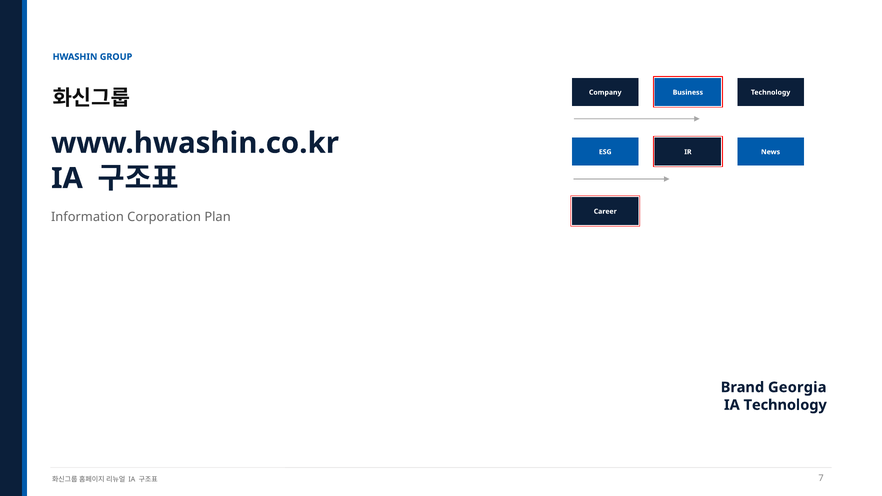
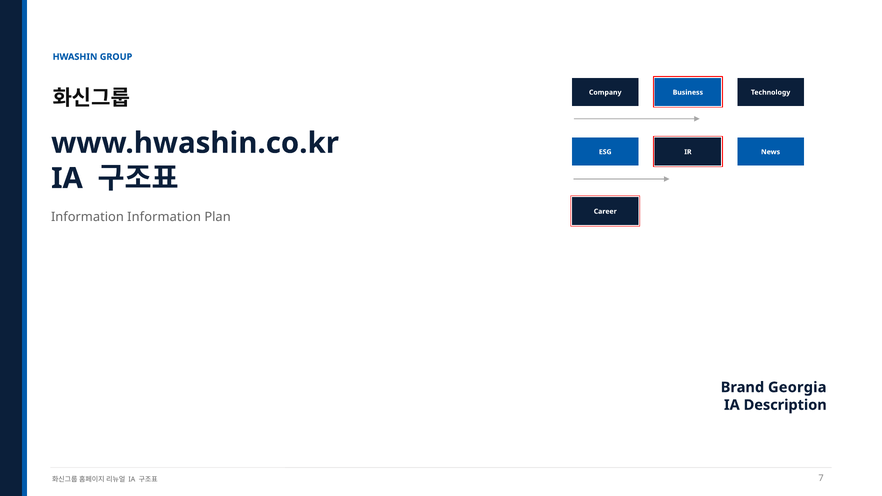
Information Corporation: Corporation -> Information
IA Technology: Technology -> Description
